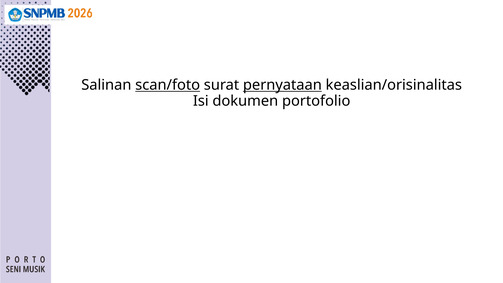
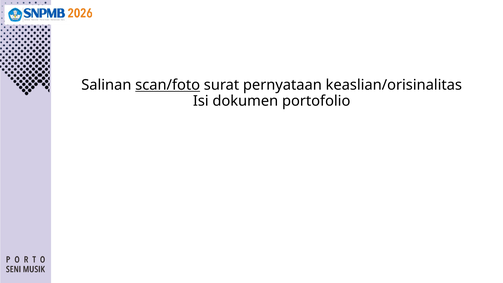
pernyataan underline: present -> none
